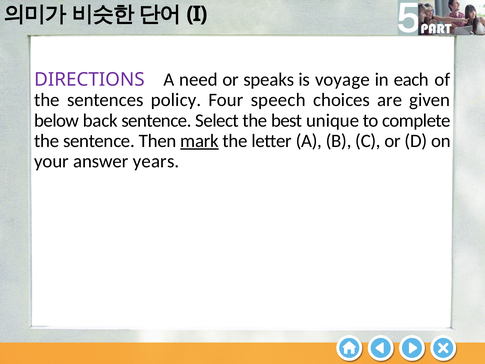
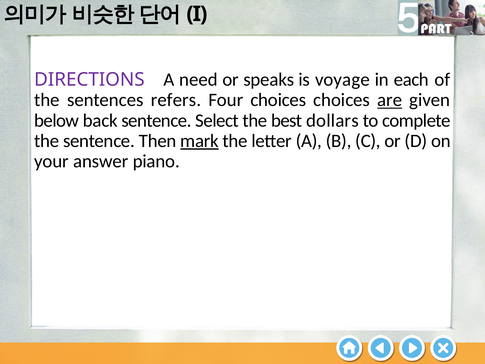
policy: policy -> refers
Four speech: speech -> choices
are underline: none -> present
unique: unique -> dollars
years: years -> piano
